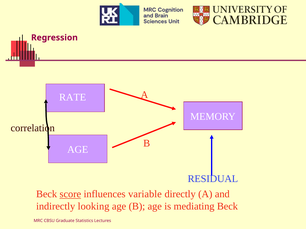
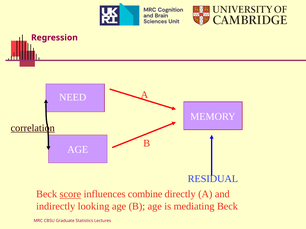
RATE: RATE -> NEED
correlation underline: none -> present
variable: variable -> combine
